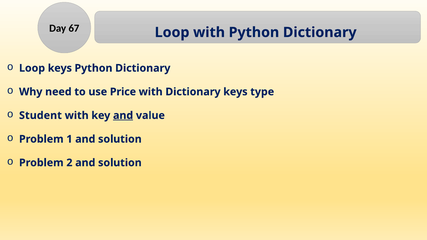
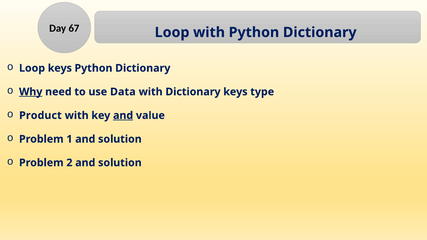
Why underline: none -> present
Price: Price -> Data
Student: Student -> Product
